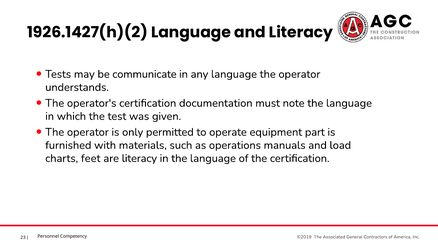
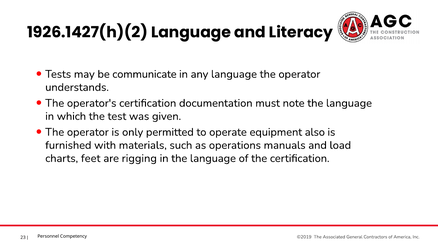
part: part -> also
are literacy: literacy -> rigging
